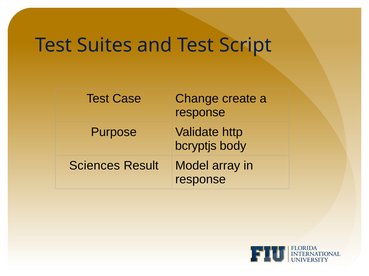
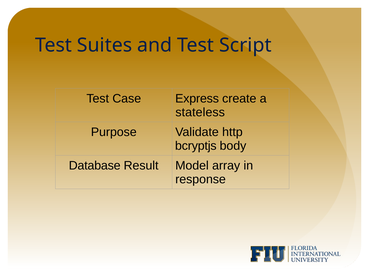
Change: Change -> Express
response at (200, 113): response -> stateless
Sciences: Sciences -> Database
